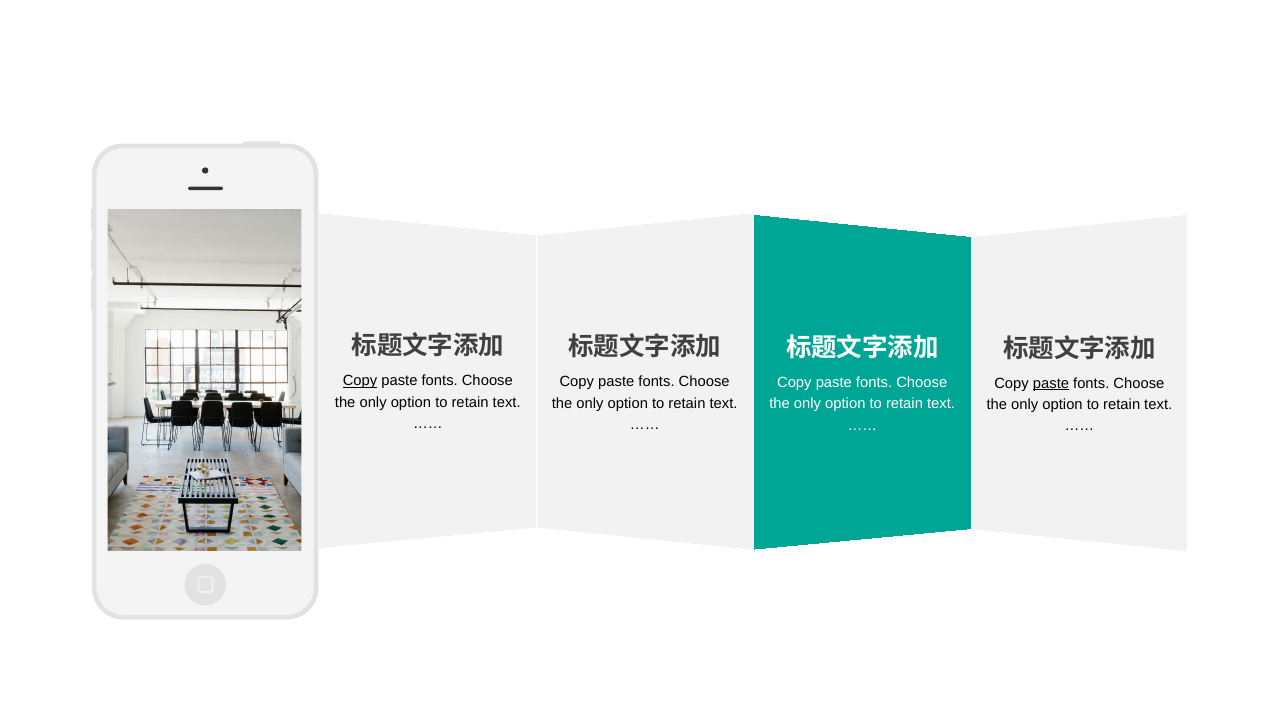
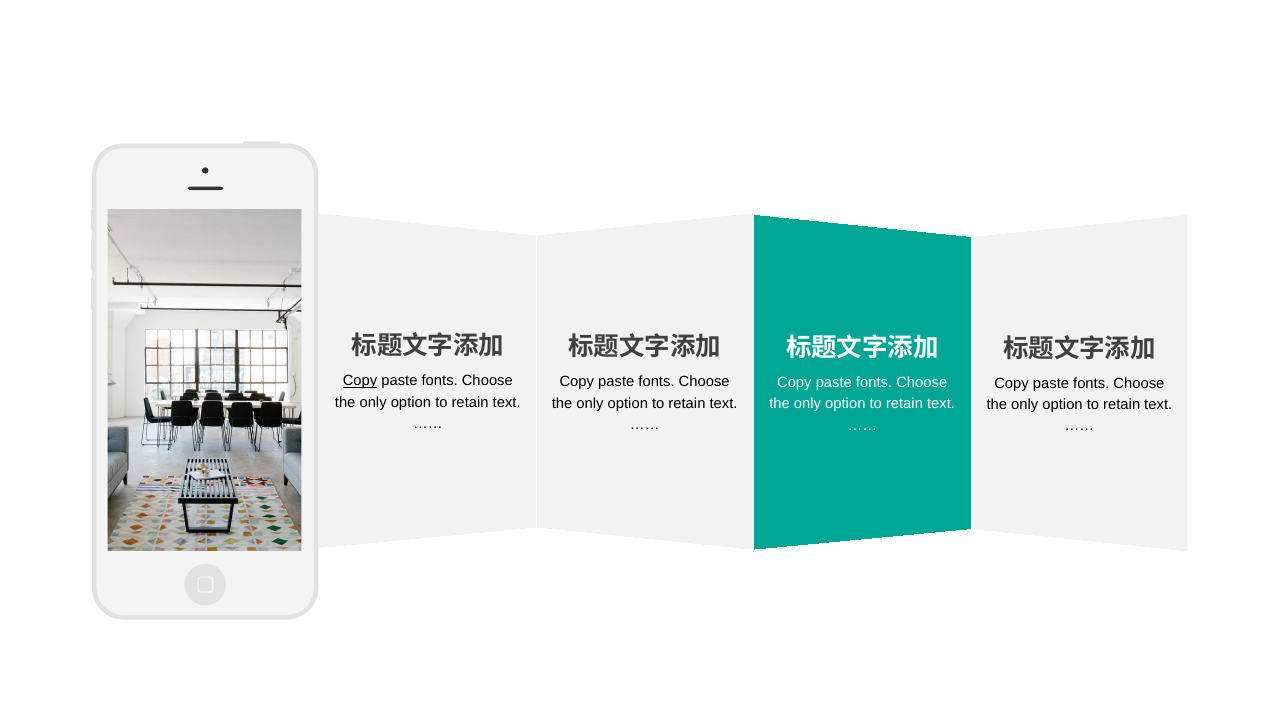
paste at (1051, 384) underline: present -> none
